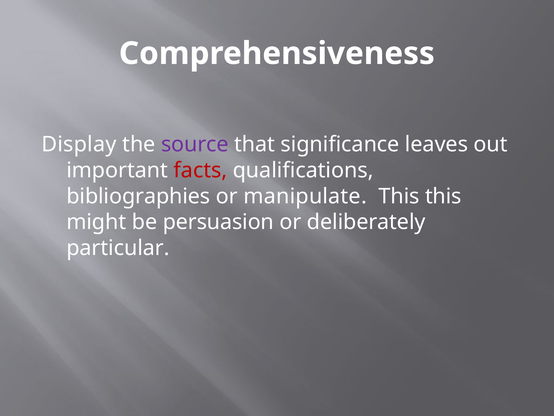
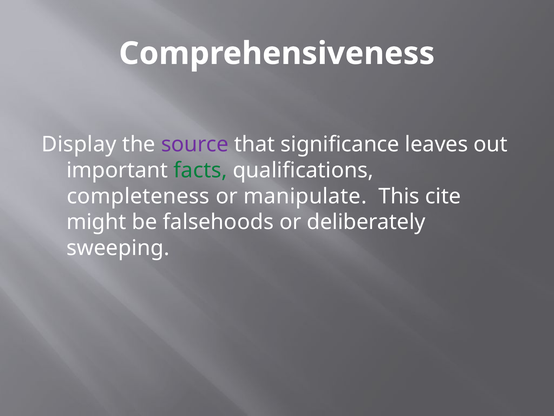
facts colour: red -> green
bibliographies: bibliographies -> completeness
This this: this -> cite
persuasion: persuasion -> falsehoods
particular: particular -> sweeping
